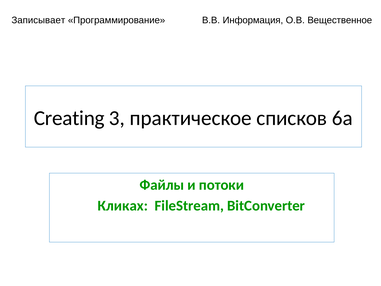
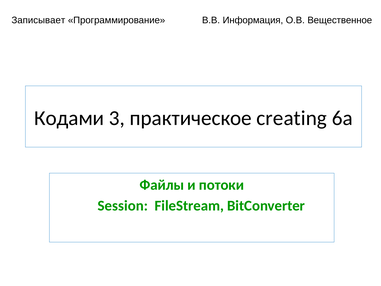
Creating: Creating -> Кодами
списков: списков -> creating
Кликах: Кликах -> Session
